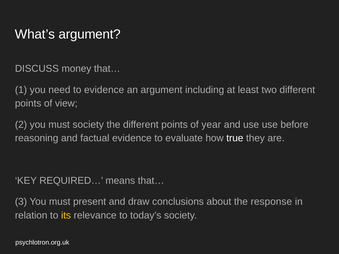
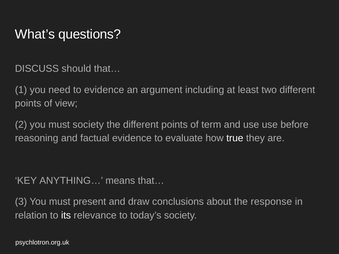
What’s argument: argument -> questions
money: money -> should
year: year -> term
REQUIRED…: REQUIRED… -> ANYTHING…
its colour: yellow -> white
